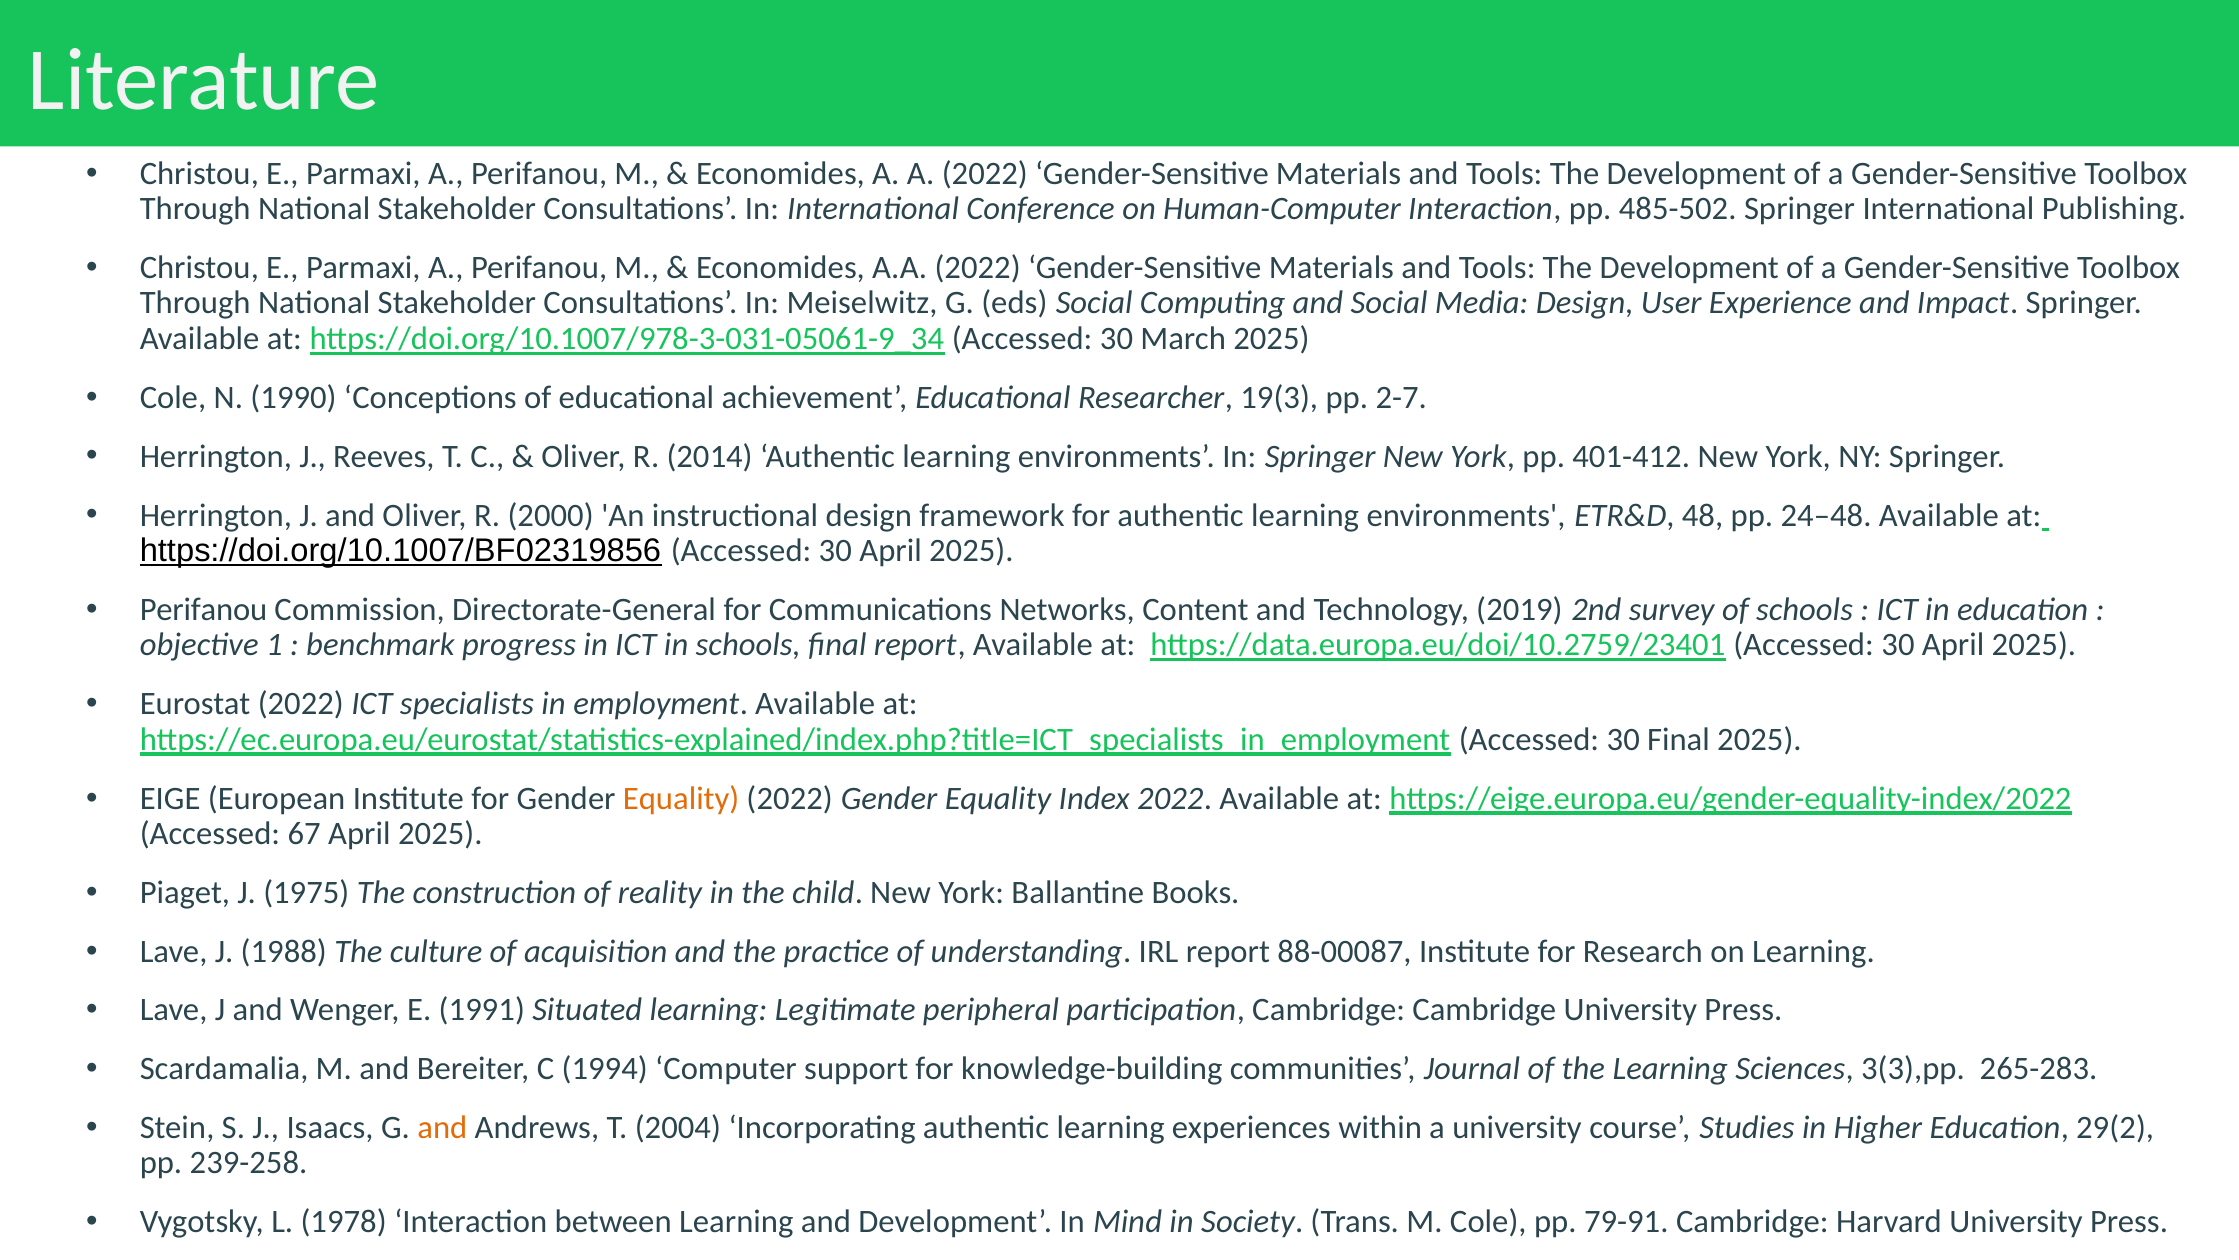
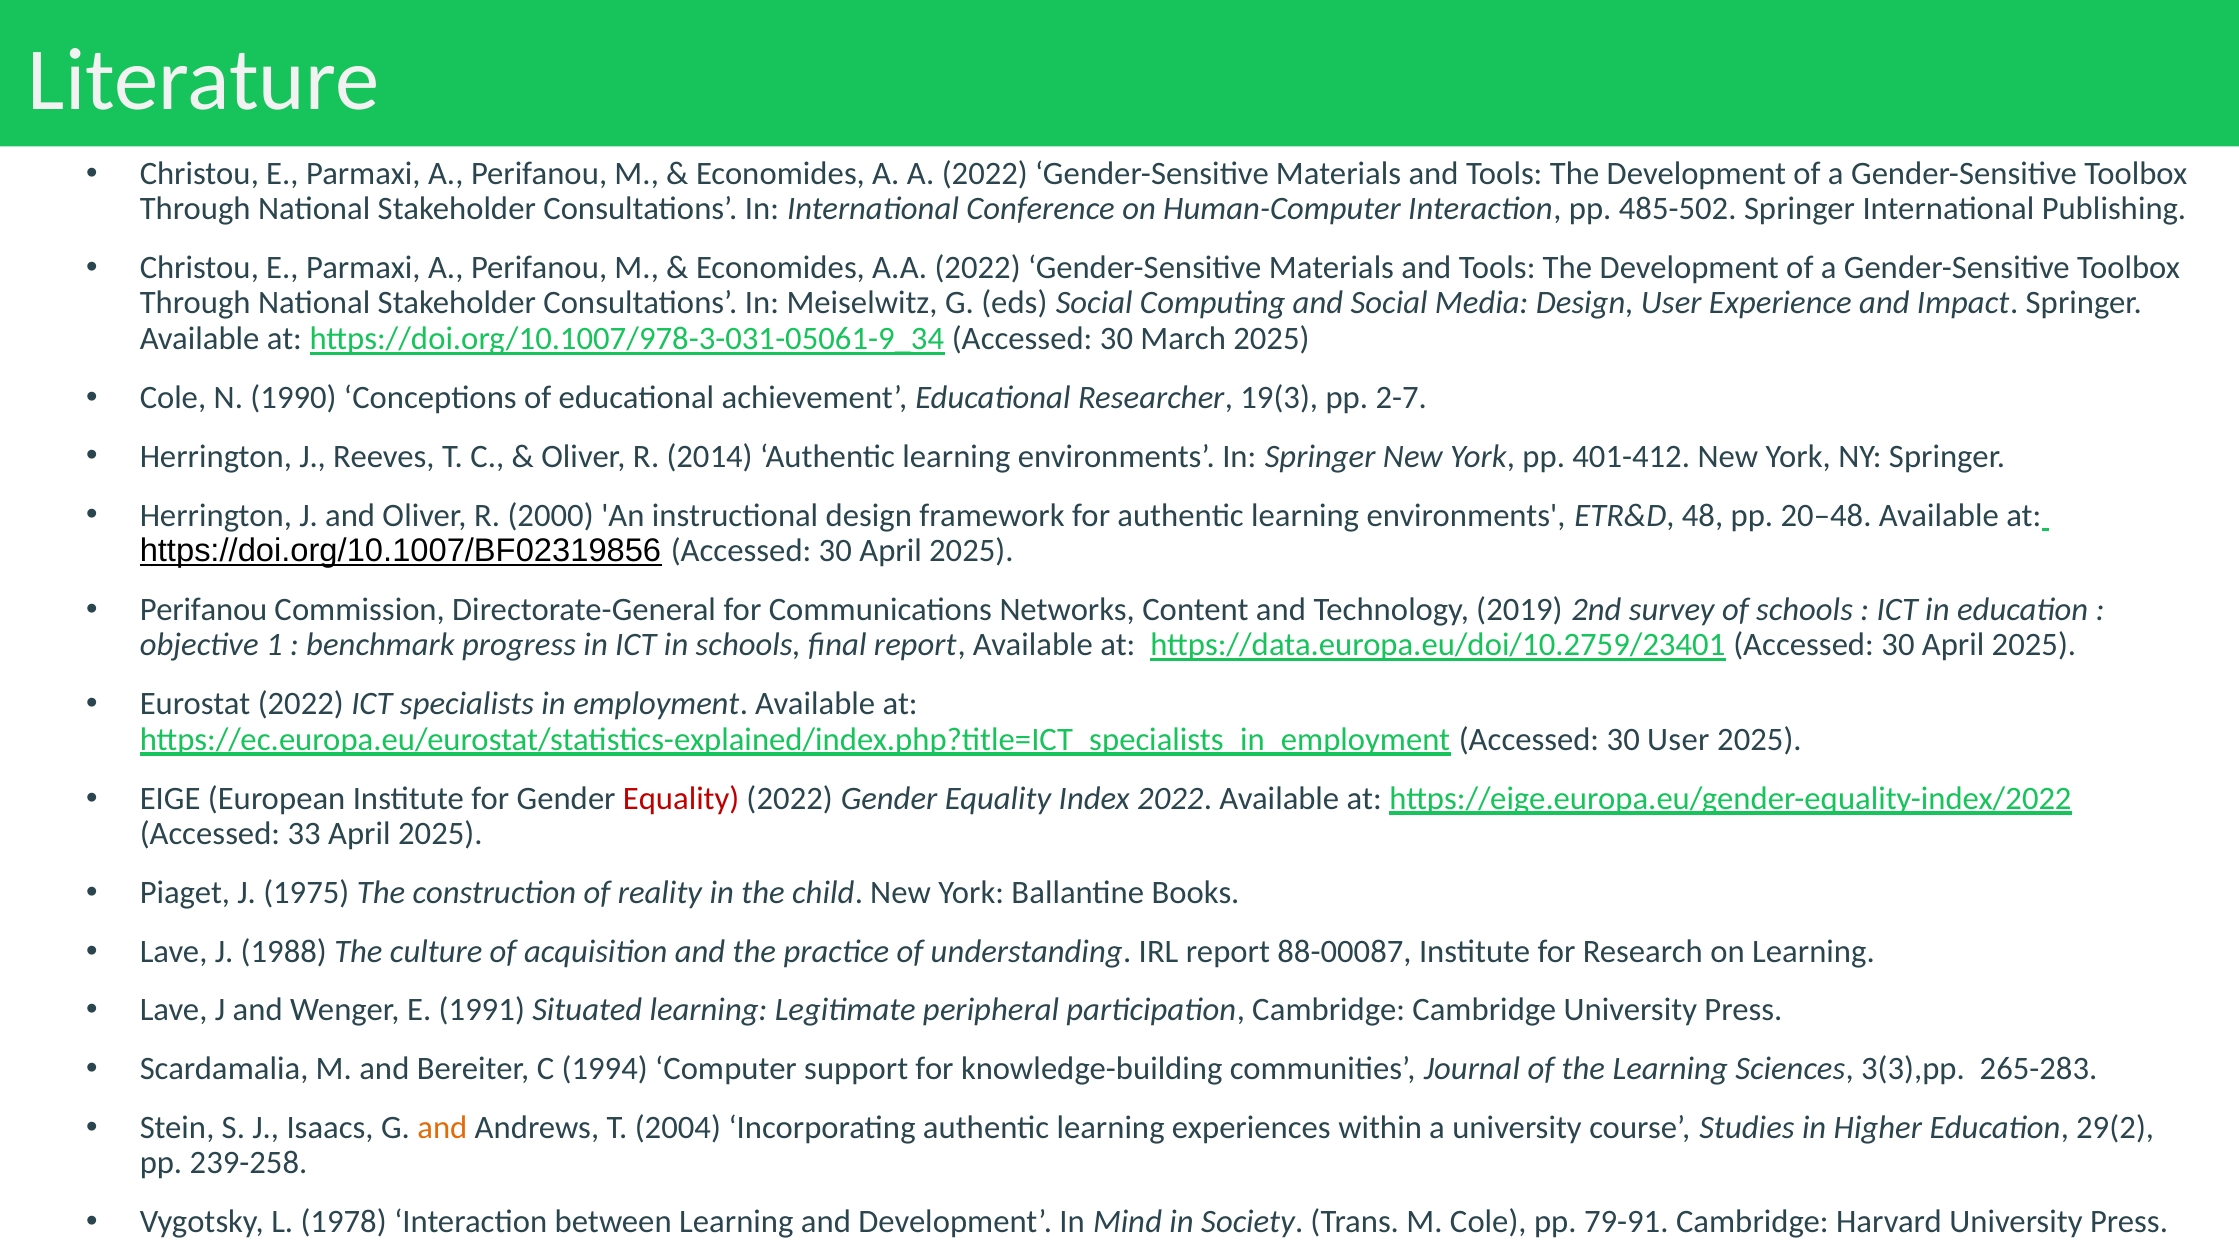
24–48: 24–48 -> 20–48
30 Final: Final -> User
Equality at (681, 798) colour: orange -> red
67: 67 -> 33
